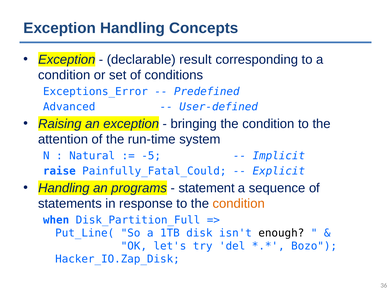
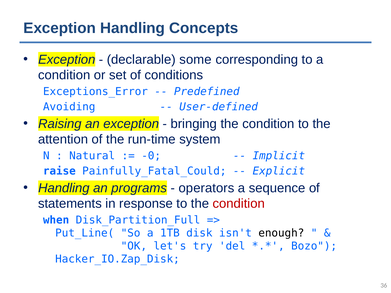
result: result -> some
Advanced: Advanced -> Avoiding
-5: -5 -> -0
statement: statement -> operators
condition at (239, 204) colour: orange -> red
